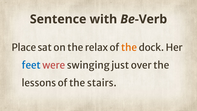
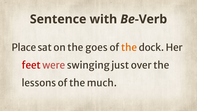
relax: relax -> goes
feet colour: blue -> red
stairs: stairs -> much
